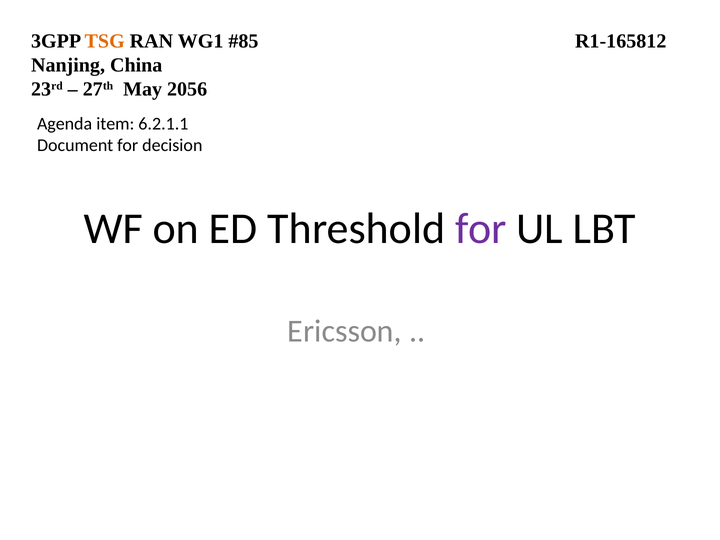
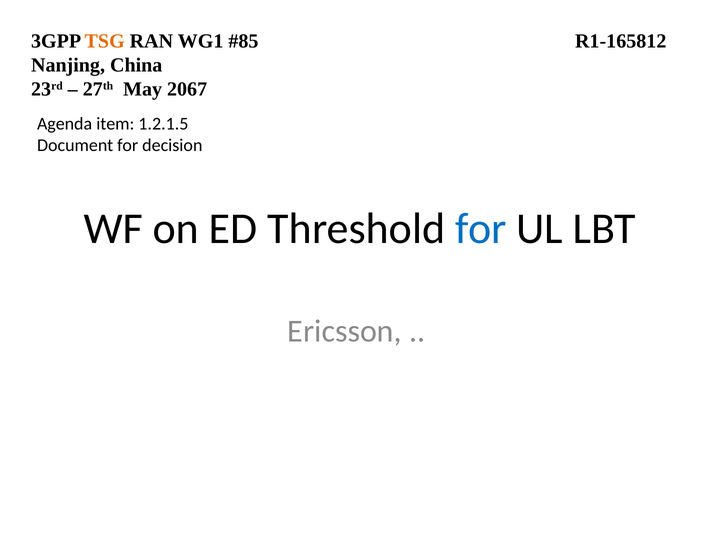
2056: 2056 -> 2067
6.2.1.1: 6.2.1.1 -> 1.2.1.5
for at (481, 229) colour: purple -> blue
